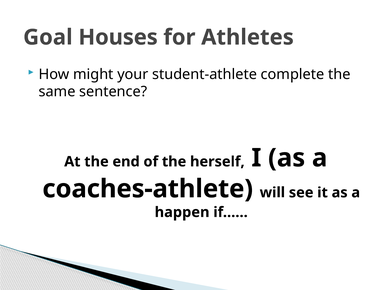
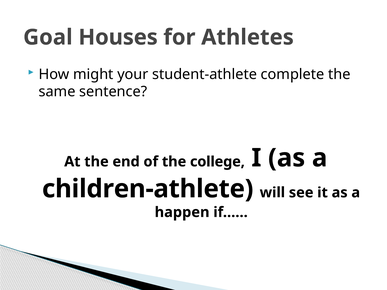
herself: herself -> college
coaches-athlete: coaches-athlete -> children-athlete
